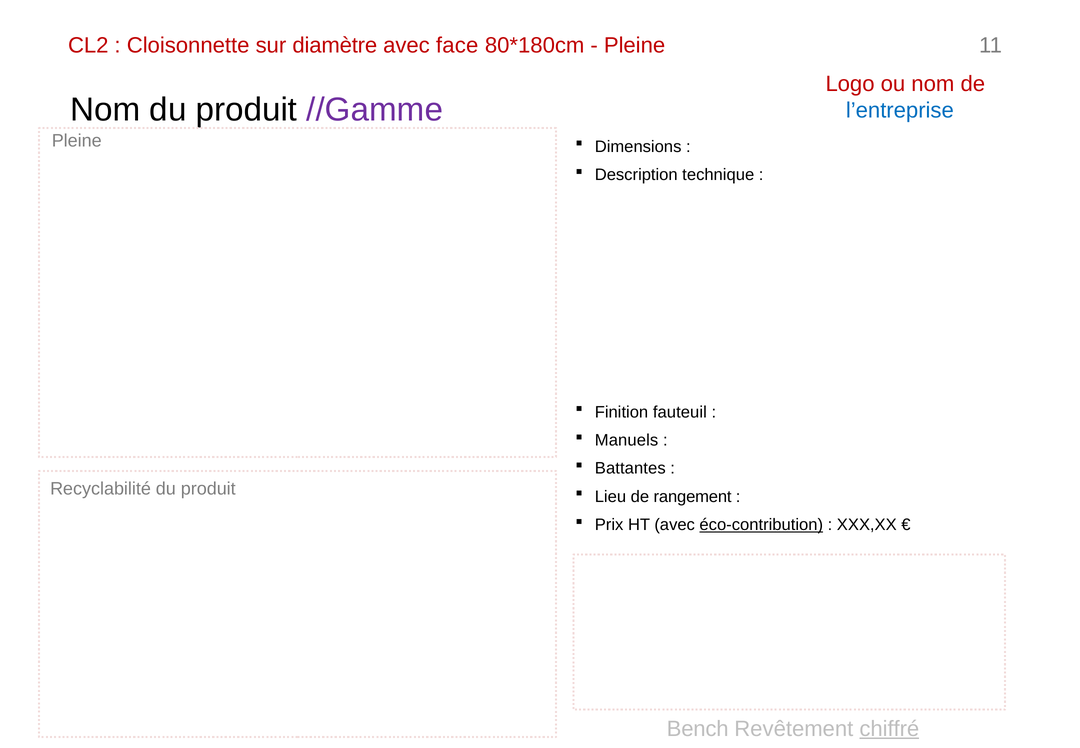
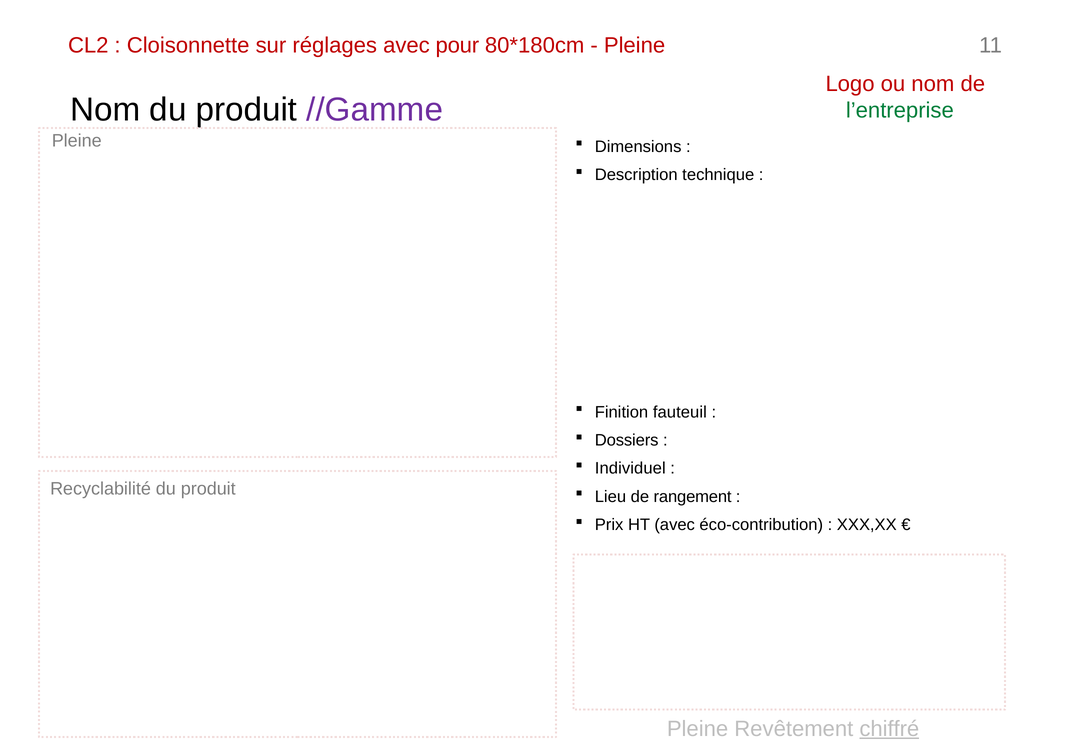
diamètre: diamètre -> réglages
face: face -> pour
l’entreprise colour: blue -> green
Manuels: Manuels -> Dossiers
Battantes: Battantes -> Individuel
éco-contribution underline: present -> none
Bench at (698, 729): Bench -> Pleine
